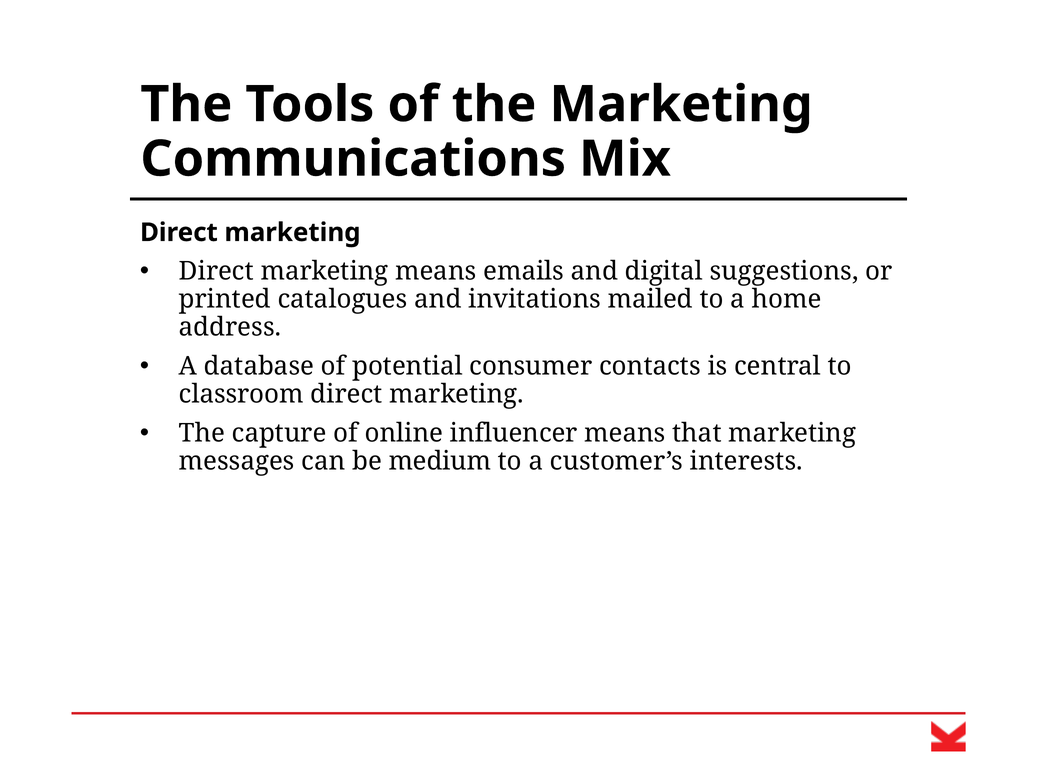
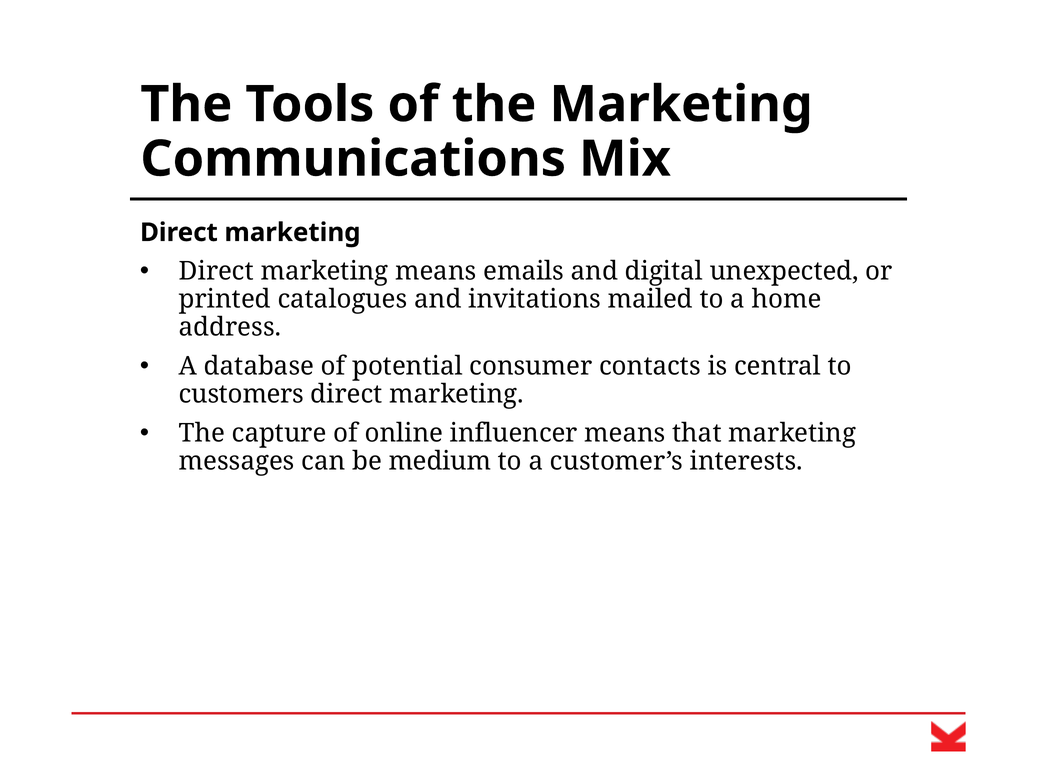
suggestions: suggestions -> unexpected
classroom: classroom -> customers
